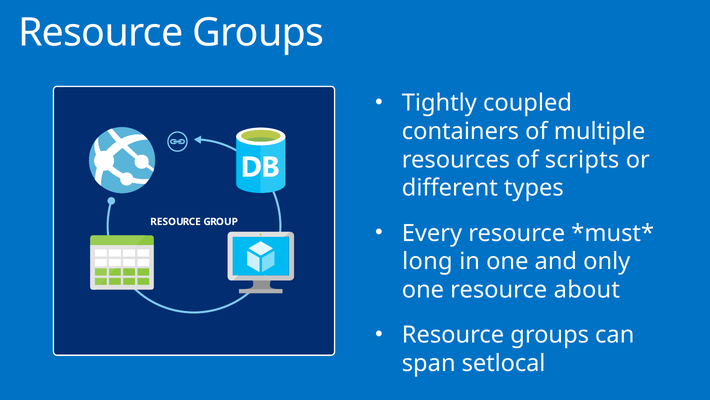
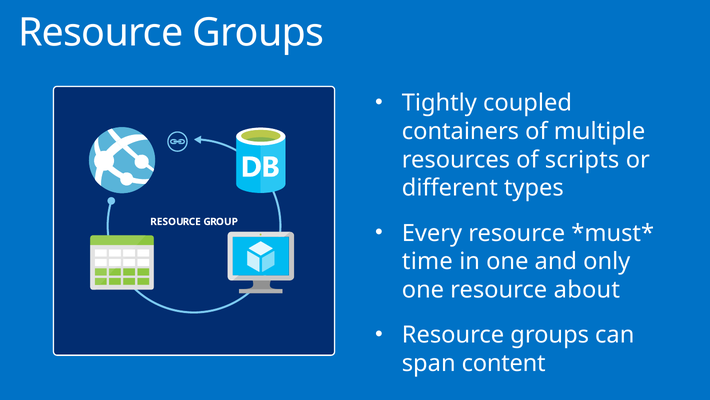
long: long -> time
setlocal: setlocal -> content
